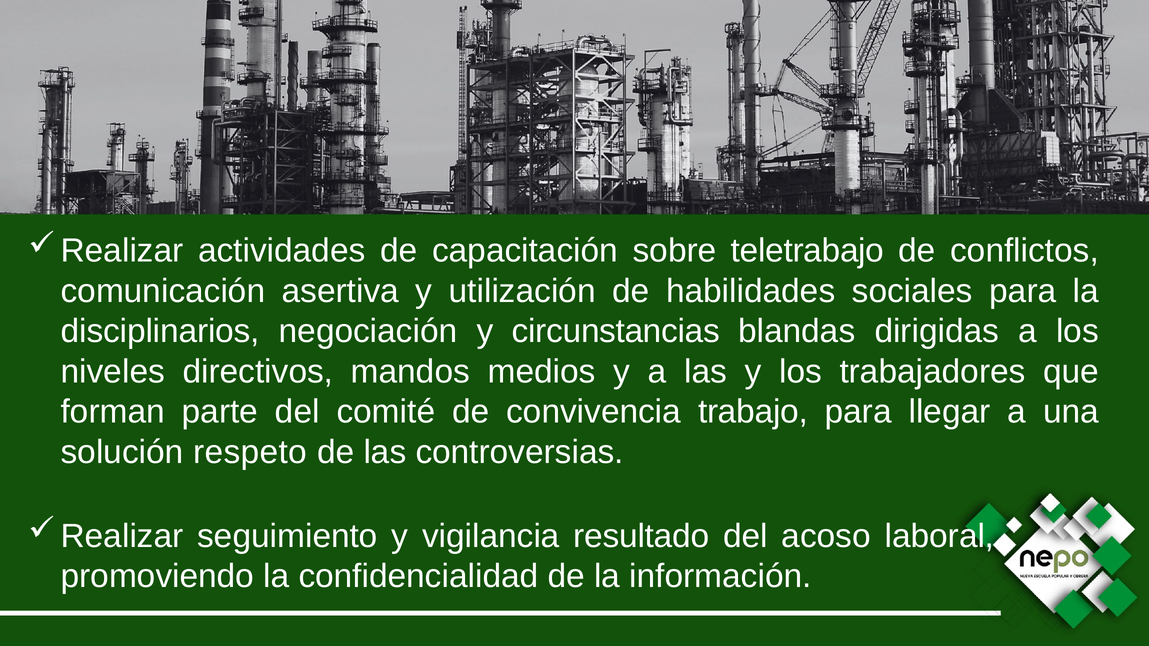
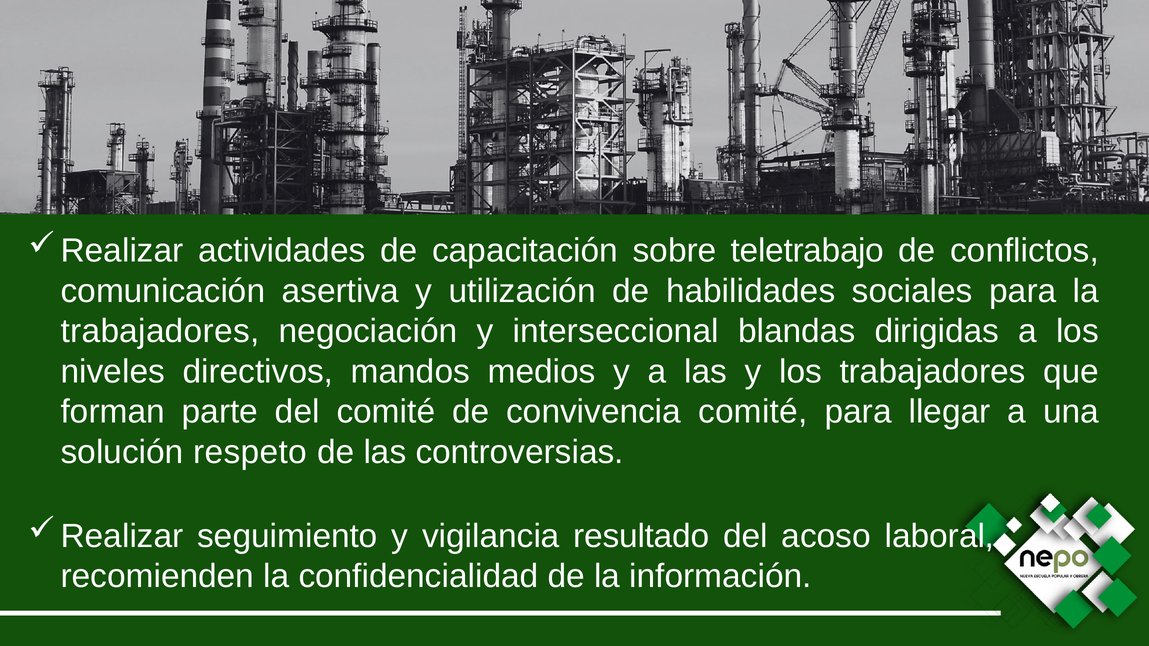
disciplinarios at (160, 331): disciplinarios -> trabajadores
circunstancias: circunstancias -> interseccional
convivencia trabajo: trabajo -> comité
promoviendo: promoviendo -> recomienden
